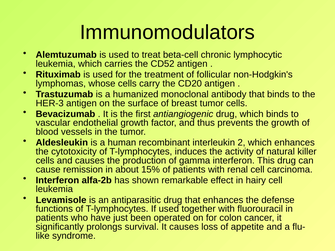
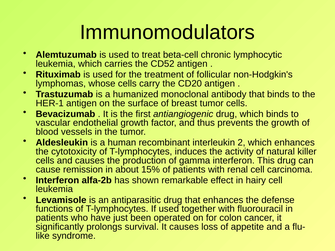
HER-3: HER-3 -> HER-1
